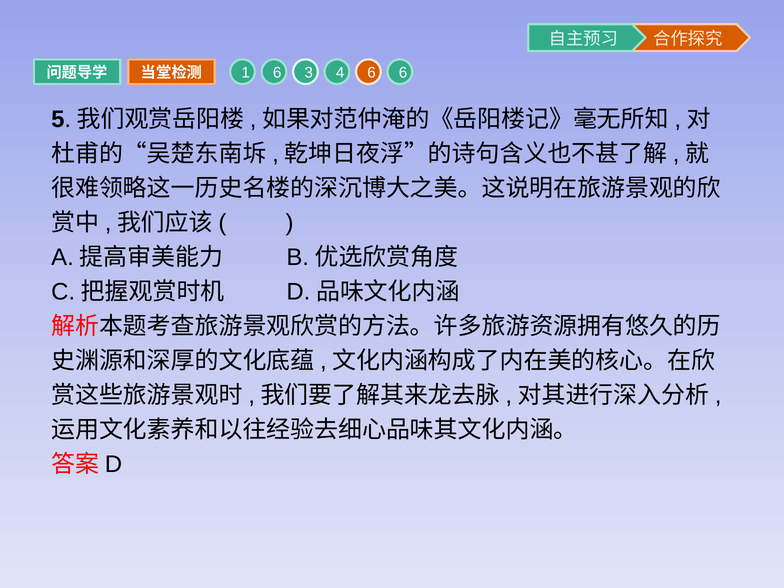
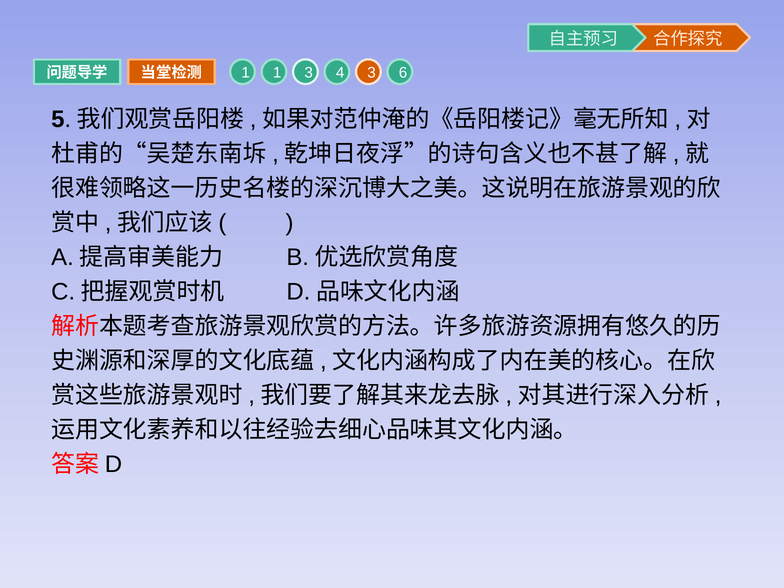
1 6: 6 -> 1
4 6: 6 -> 3
